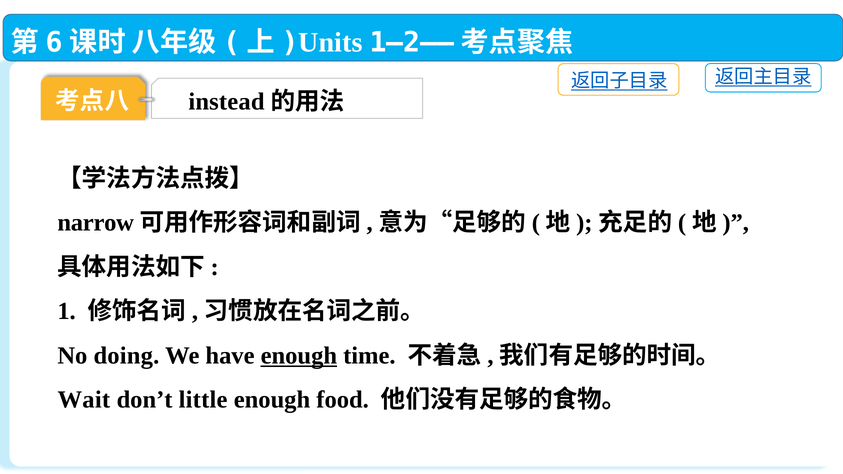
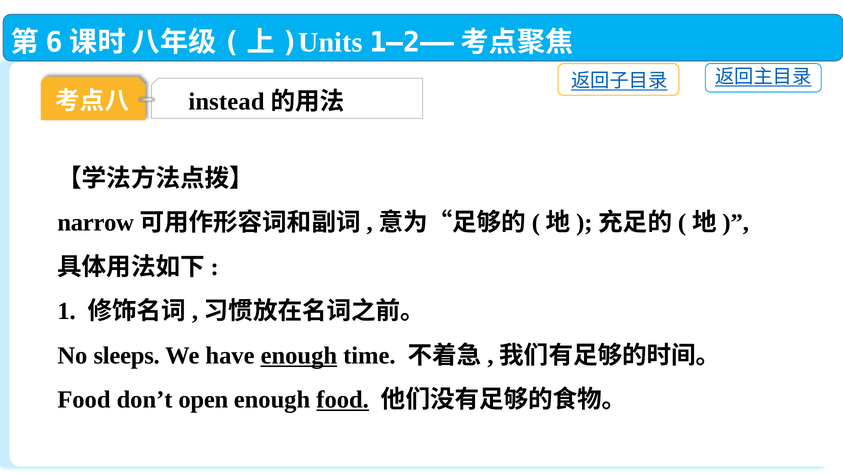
doing: doing -> sleeps
Wait at (84, 400): Wait -> Food
little: little -> open
food at (343, 400) underline: none -> present
